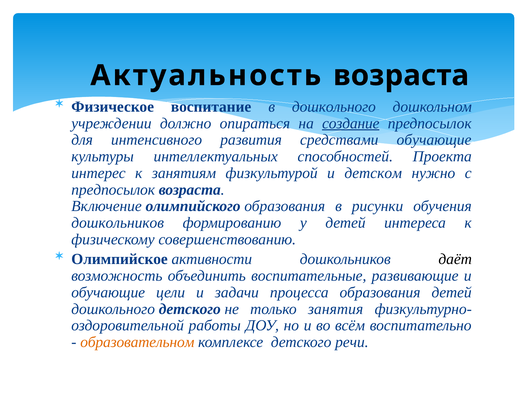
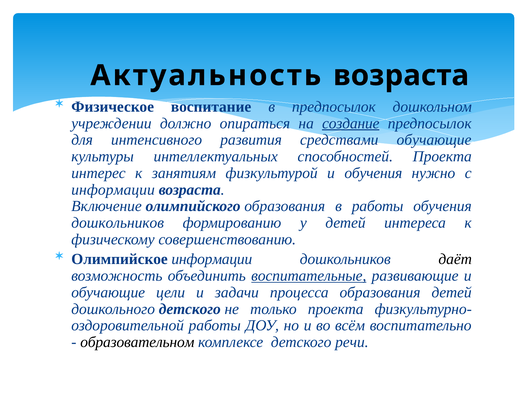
в дошкольного: дошкольного -> предпосылок
и детском: детском -> обучения
предпосылок at (113, 190): предпосылок -> информации
в рисунки: рисунки -> работы
Олимпийское активности: активности -> информации
воспитательные underline: none -> present
только занятия: занятия -> проекта
образовательном colour: orange -> black
